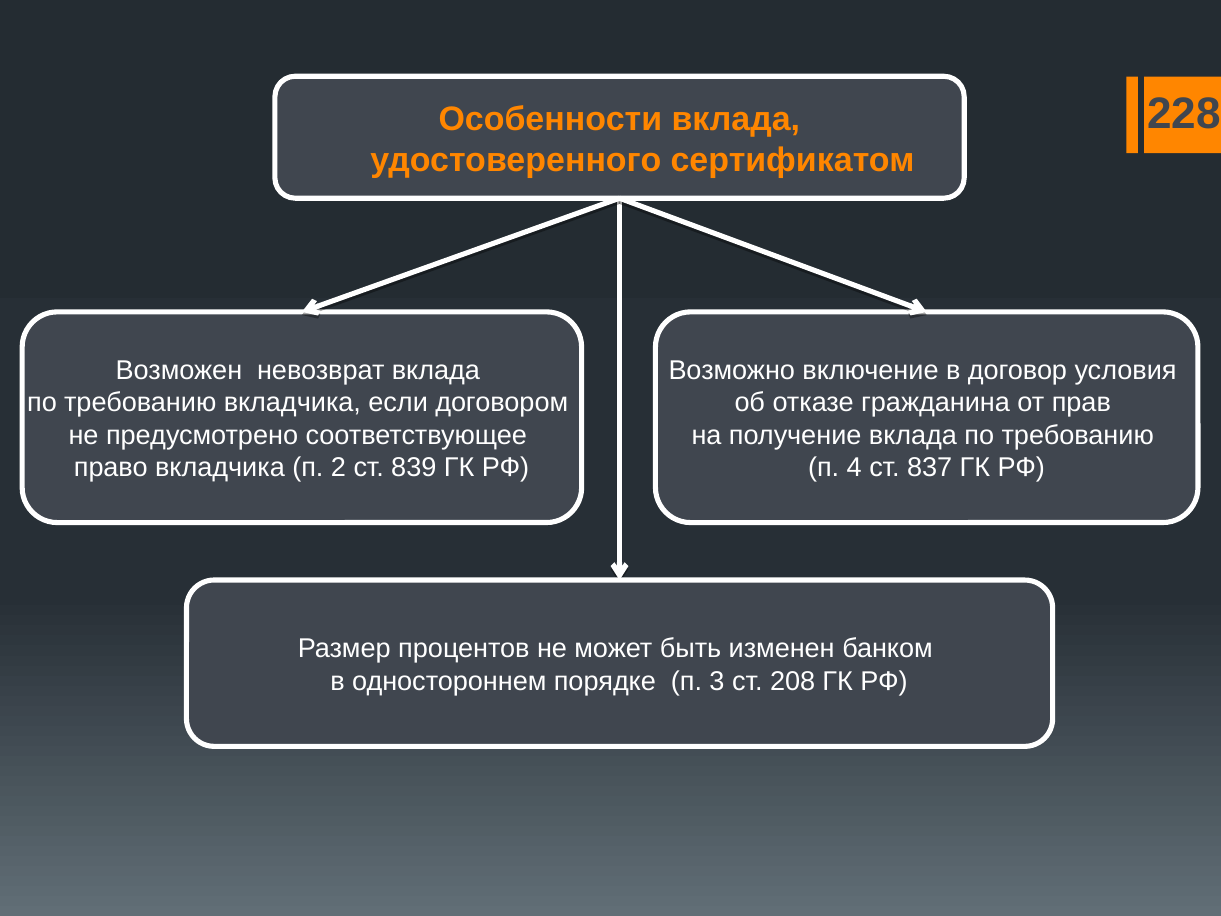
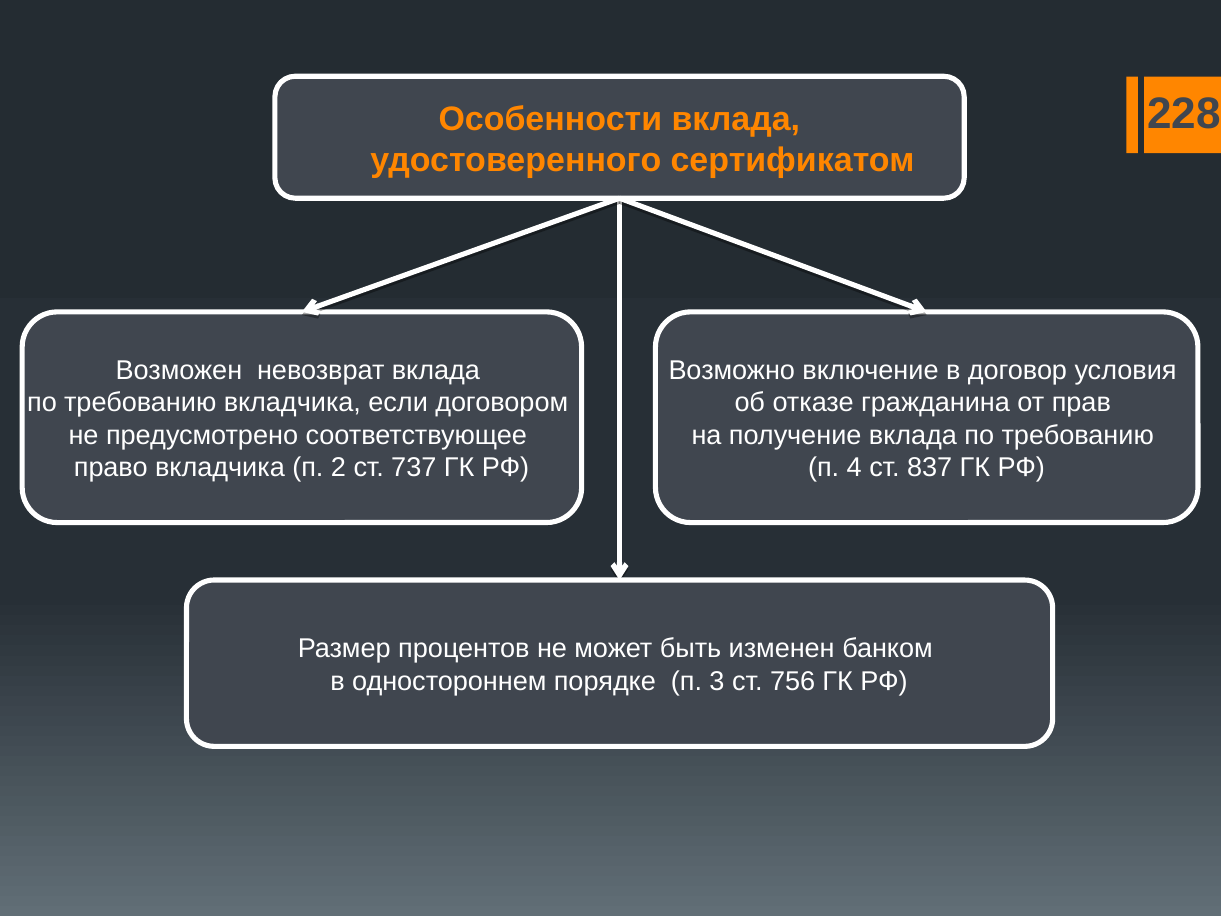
839: 839 -> 737
208: 208 -> 756
